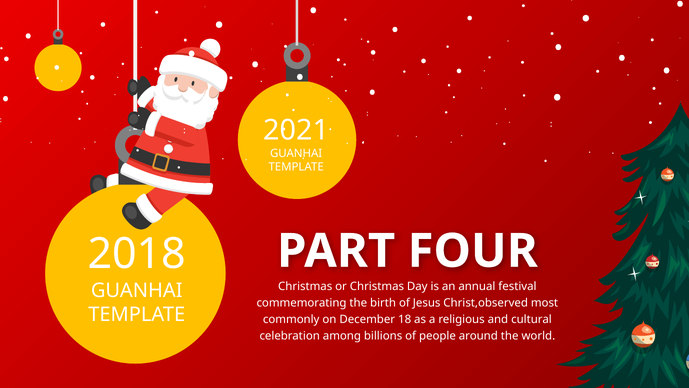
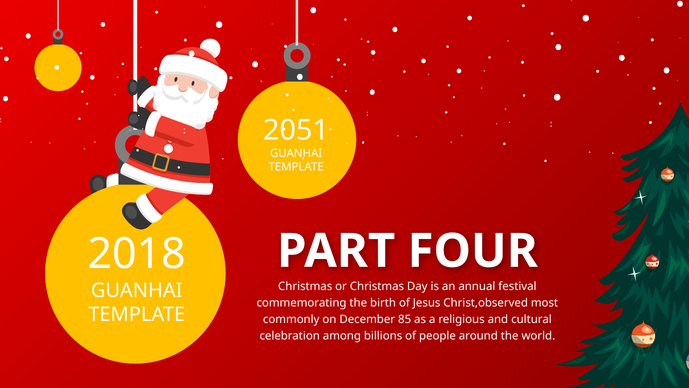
2021: 2021 -> 2051
18: 18 -> 85
